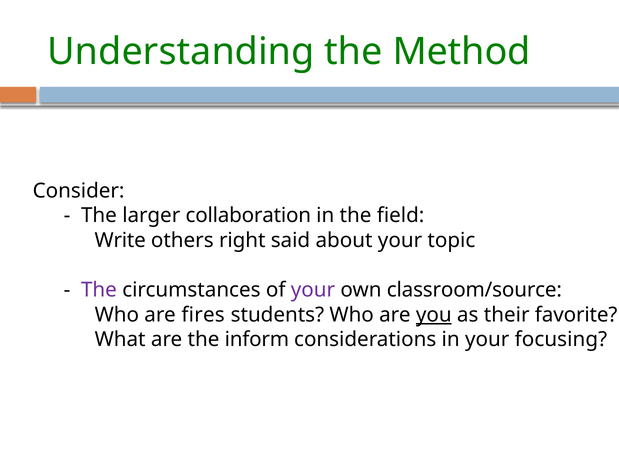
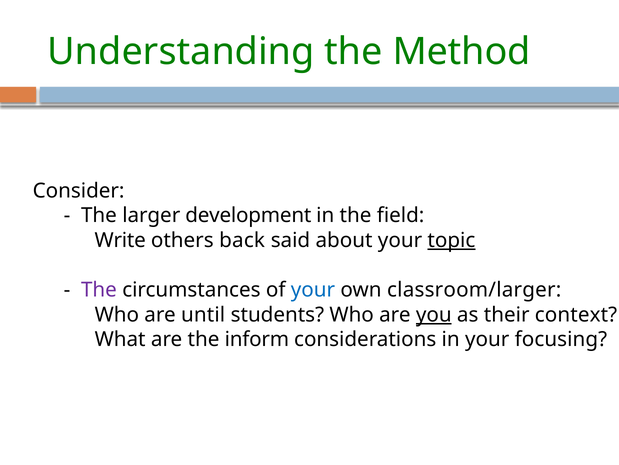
collaboration: collaboration -> development
right: right -> back
topic underline: none -> present
your at (313, 290) colour: purple -> blue
classroom/source: classroom/source -> classroom/larger
fires: fires -> until
favorite: favorite -> context
